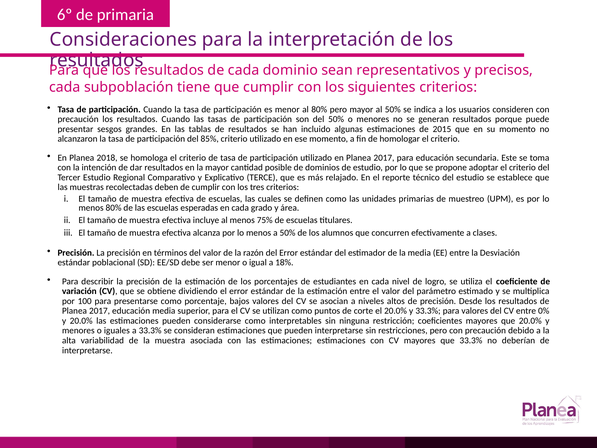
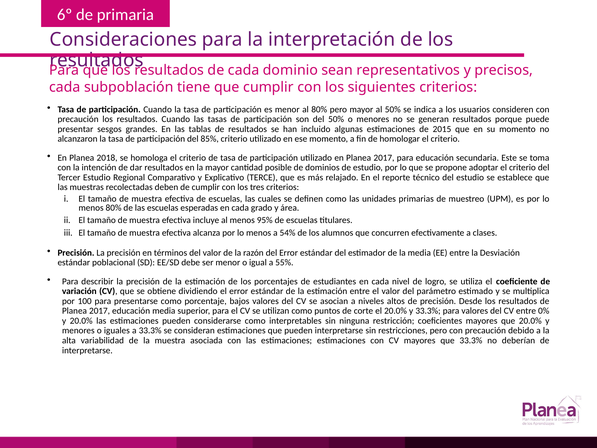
75%: 75% -> 95%
a 50%: 50% -> 54%
18%: 18% -> 55%
